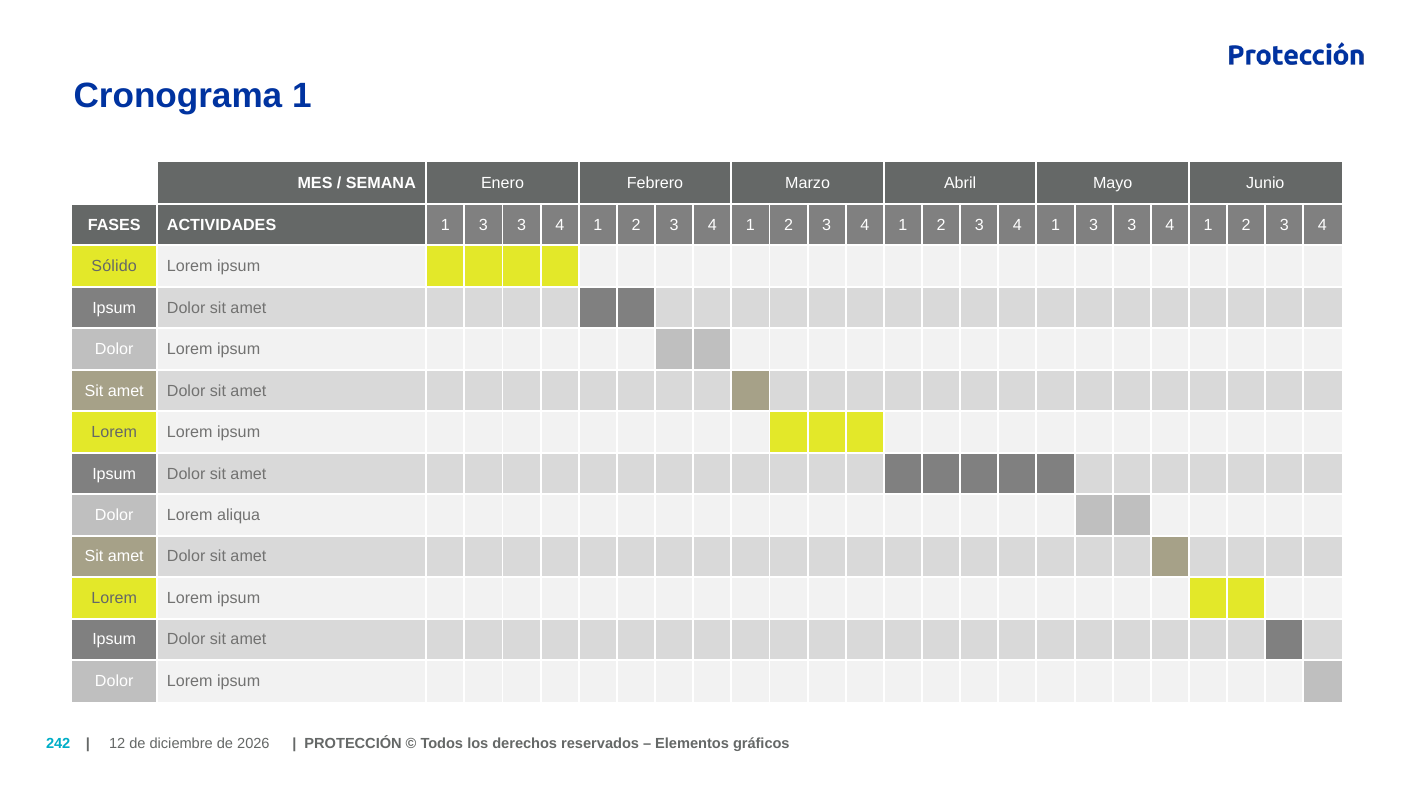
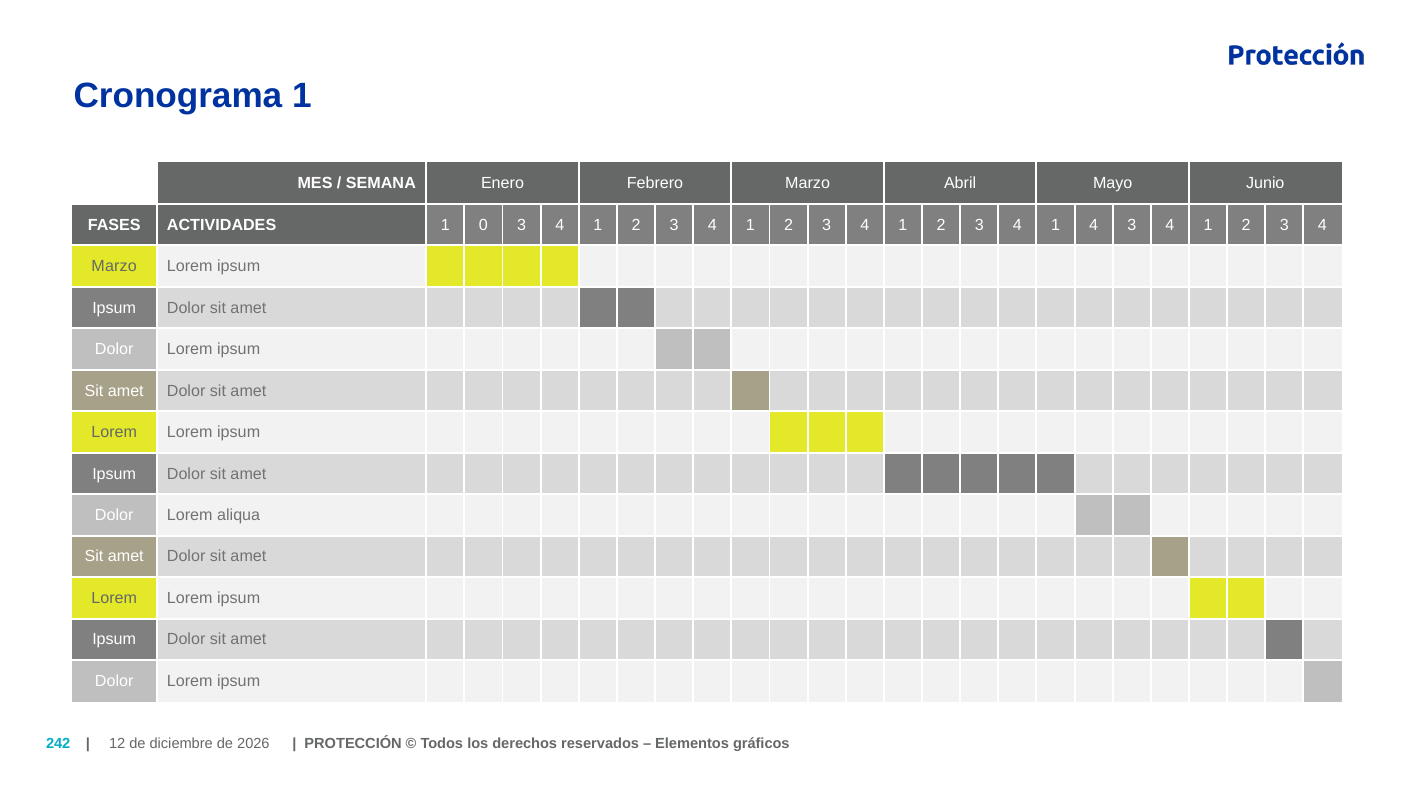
ACTIVIDADES 1 3: 3 -> 0
4 1 3: 3 -> 4
Sólido at (114, 267): Sólido -> Marzo
